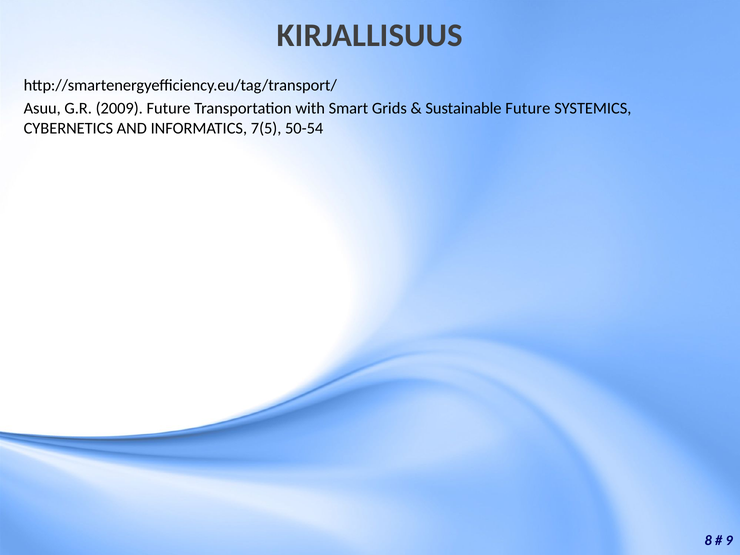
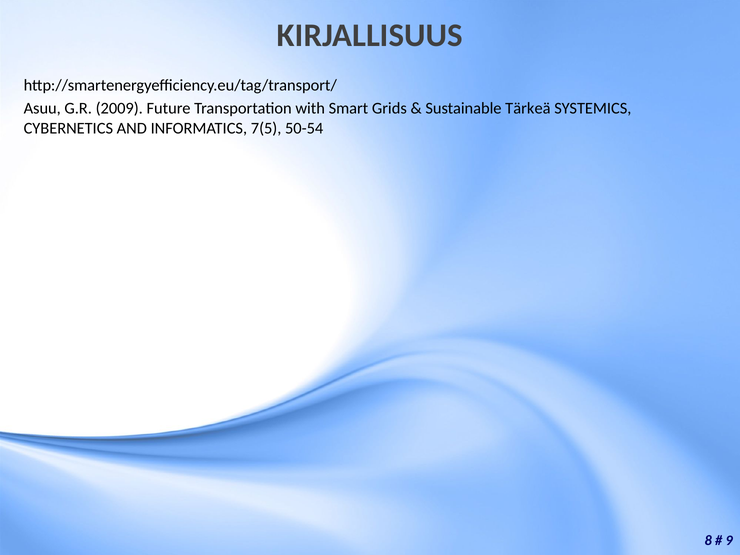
Sustainable Future: Future -> Tärkeä
